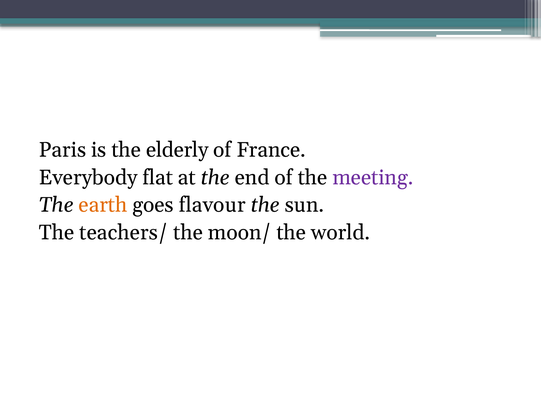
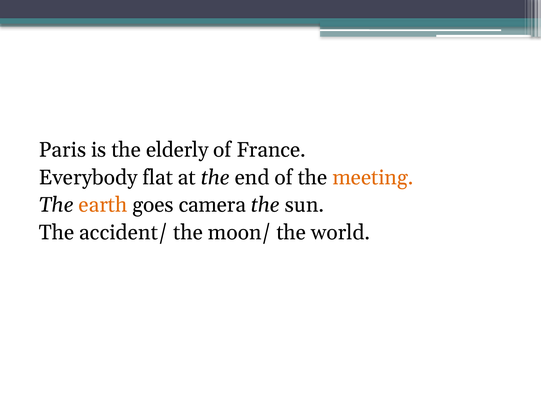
meeting colour: purple -> orange
flavour: flavour -> camera
teachers/: teachers/ -> accident/
